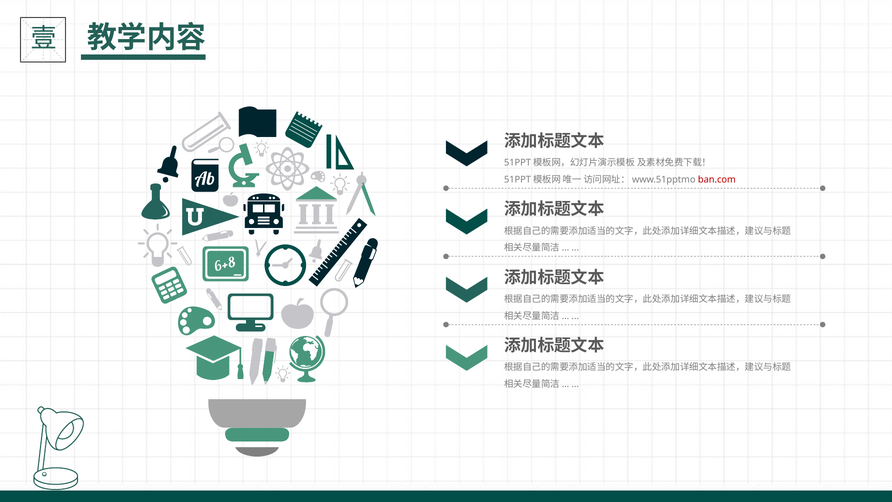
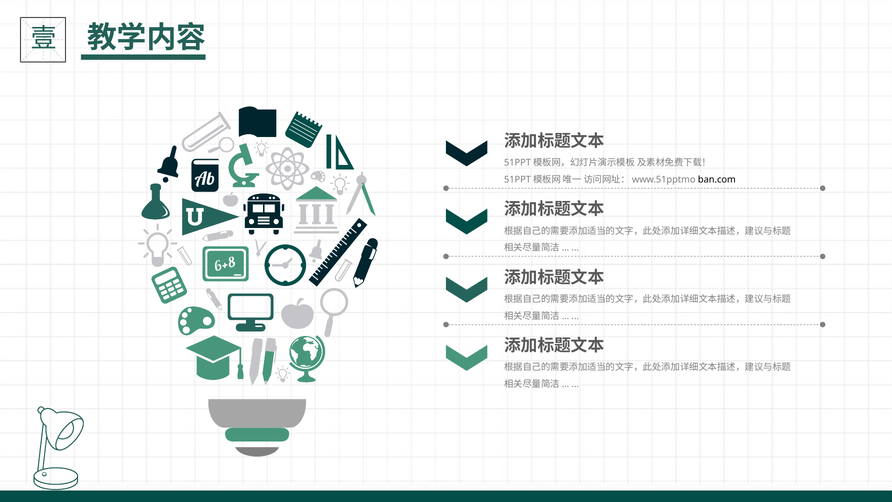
ban.com colour: red -> black
